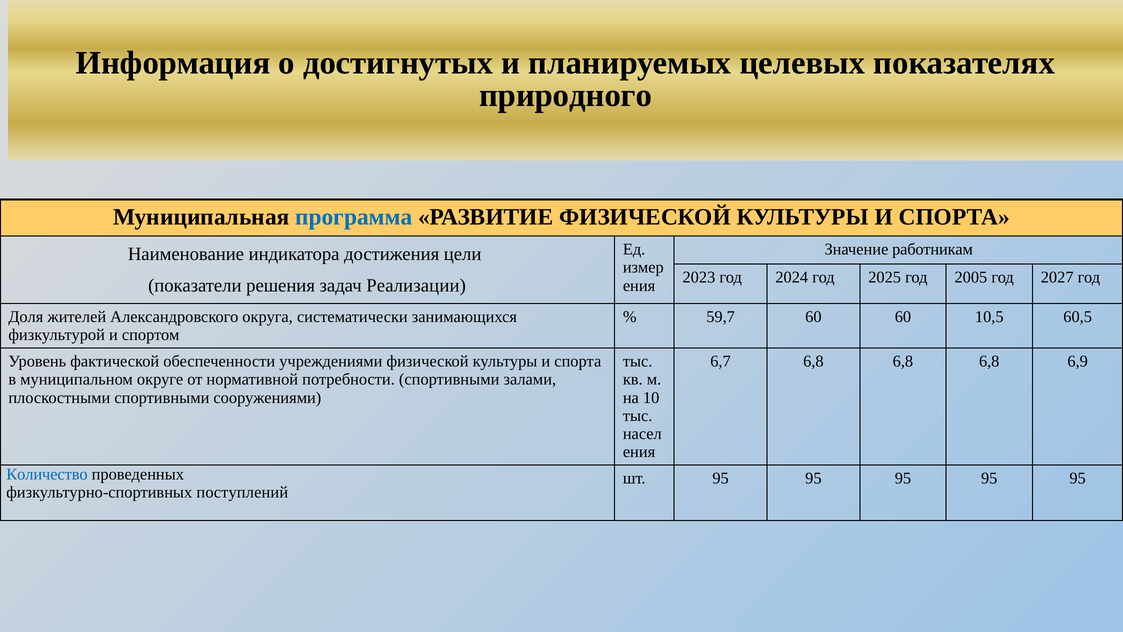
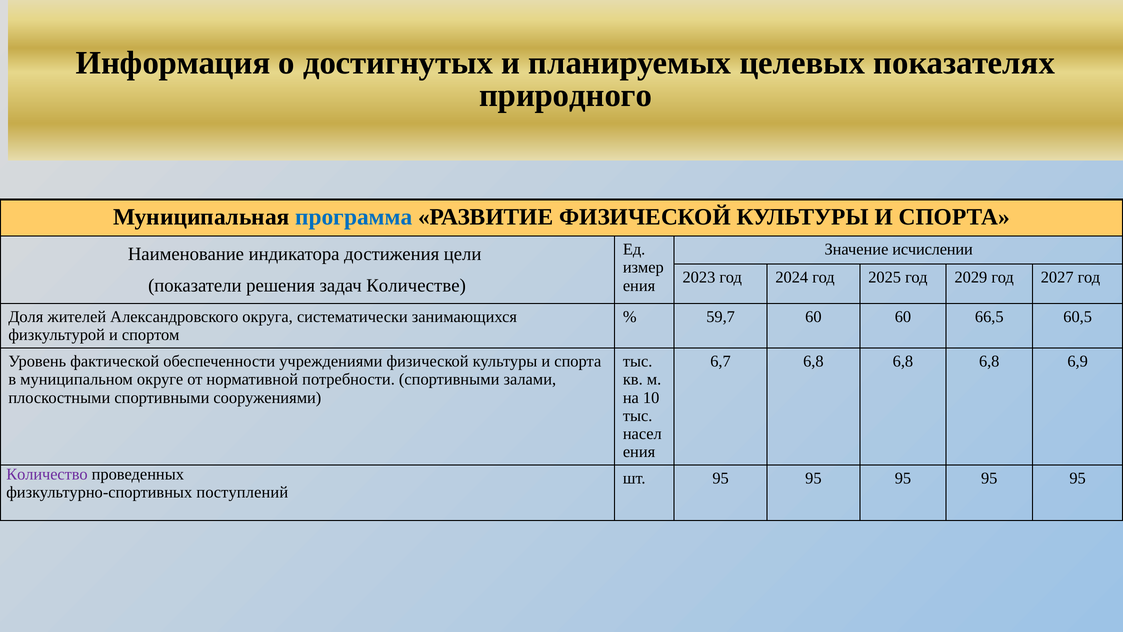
работникам: работникам -> исчислении
2005: 2005 -> 2029
Реализации: Реализации -> Количестве
10,5: 10,5 -> 66,5
Количество colour: blue -> purple
